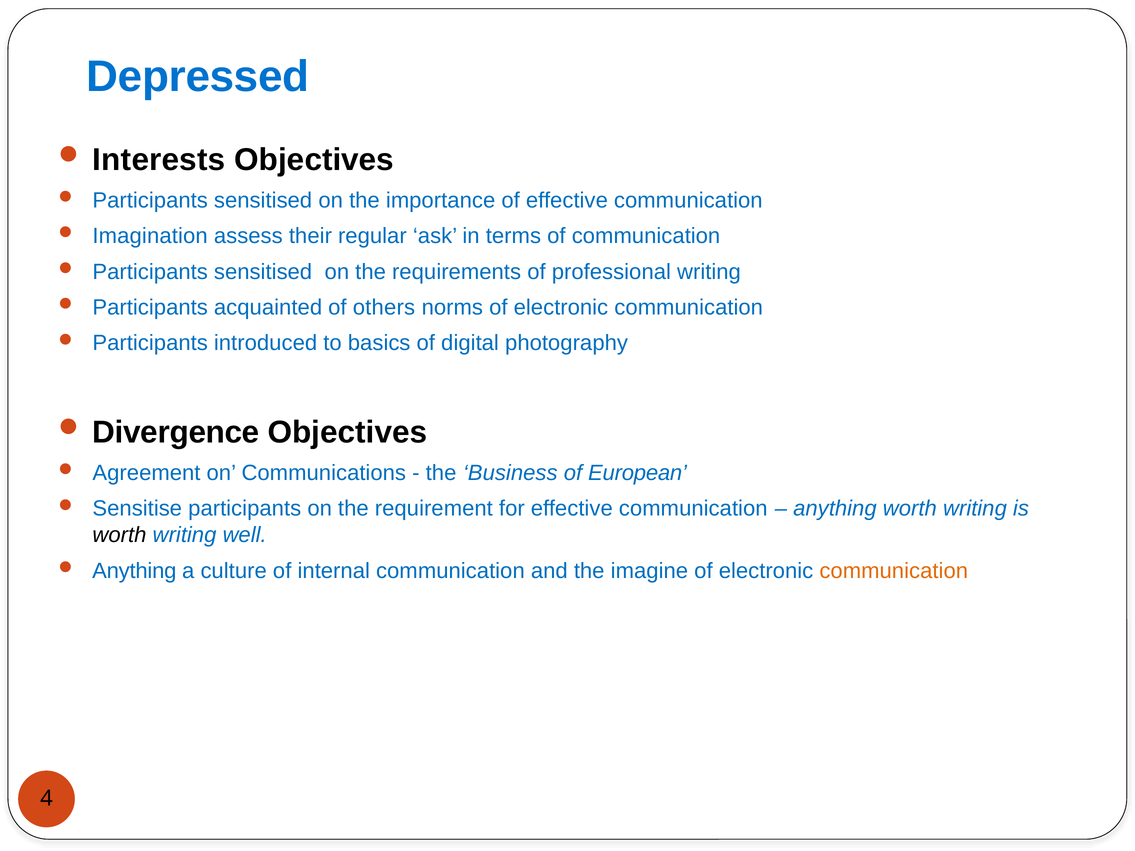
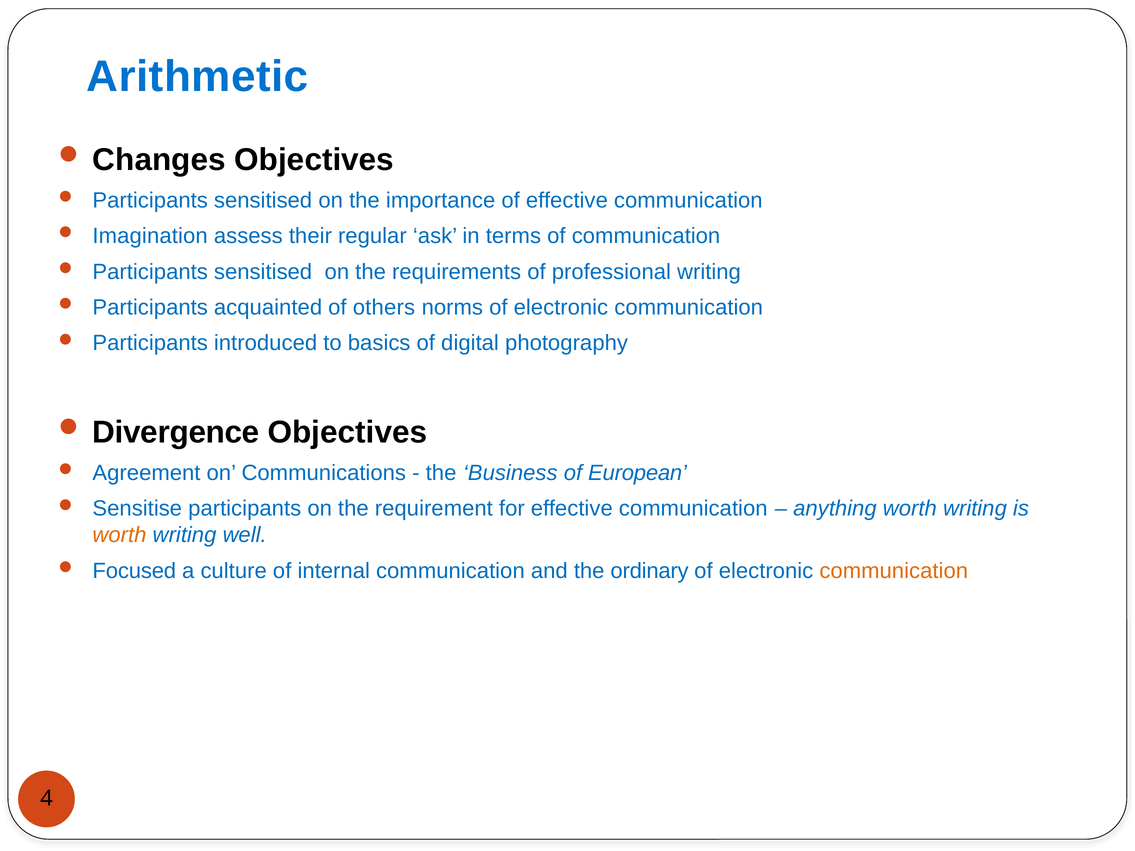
Depressed: Depressed -> Arithmetic
Interests: Interests -> Changes
worth at (120, 535) colour: black -> orange
Anything at (134, 571): Anything -> Focused
imagine: imagine -> ordinary
